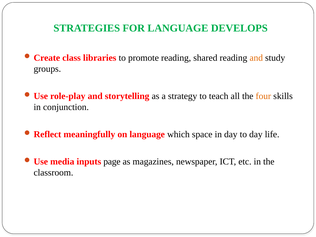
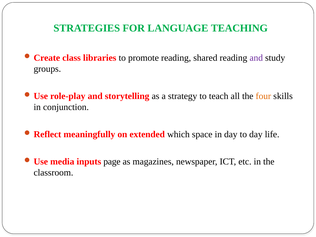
DEVELOPS: DEVELOPS -> TEACHING
and at (256, 58) colour: orange -> purple
on language: language -> extended
